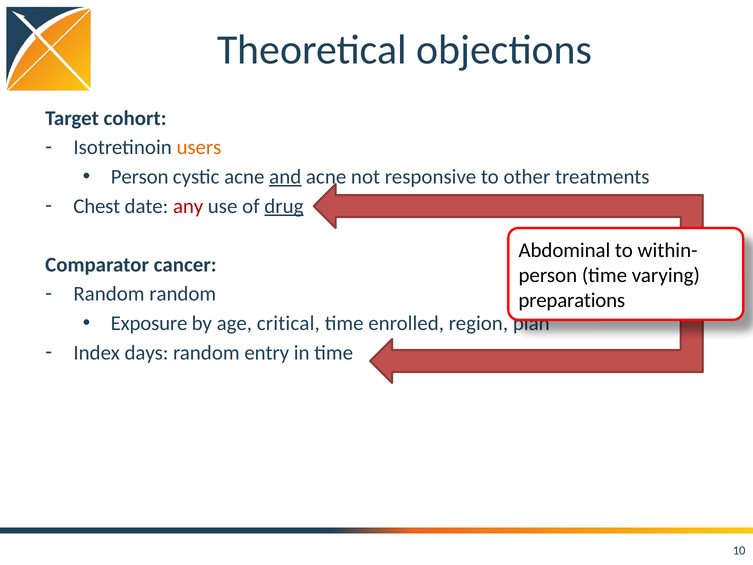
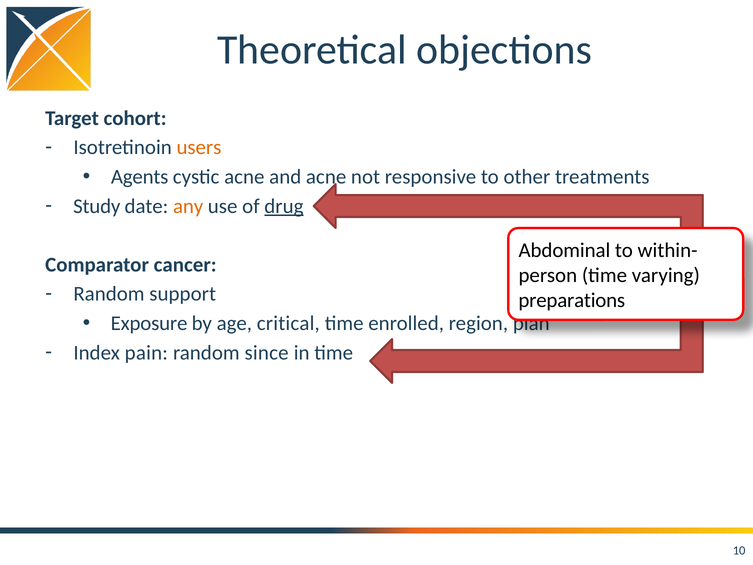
Person at (140, 177): Person -> Agents
and underline: present -> none
Chest: Chest -> Study
any colour: red -> orange
Random random: random -> support
days: days -> pain
entry: entry -> since
